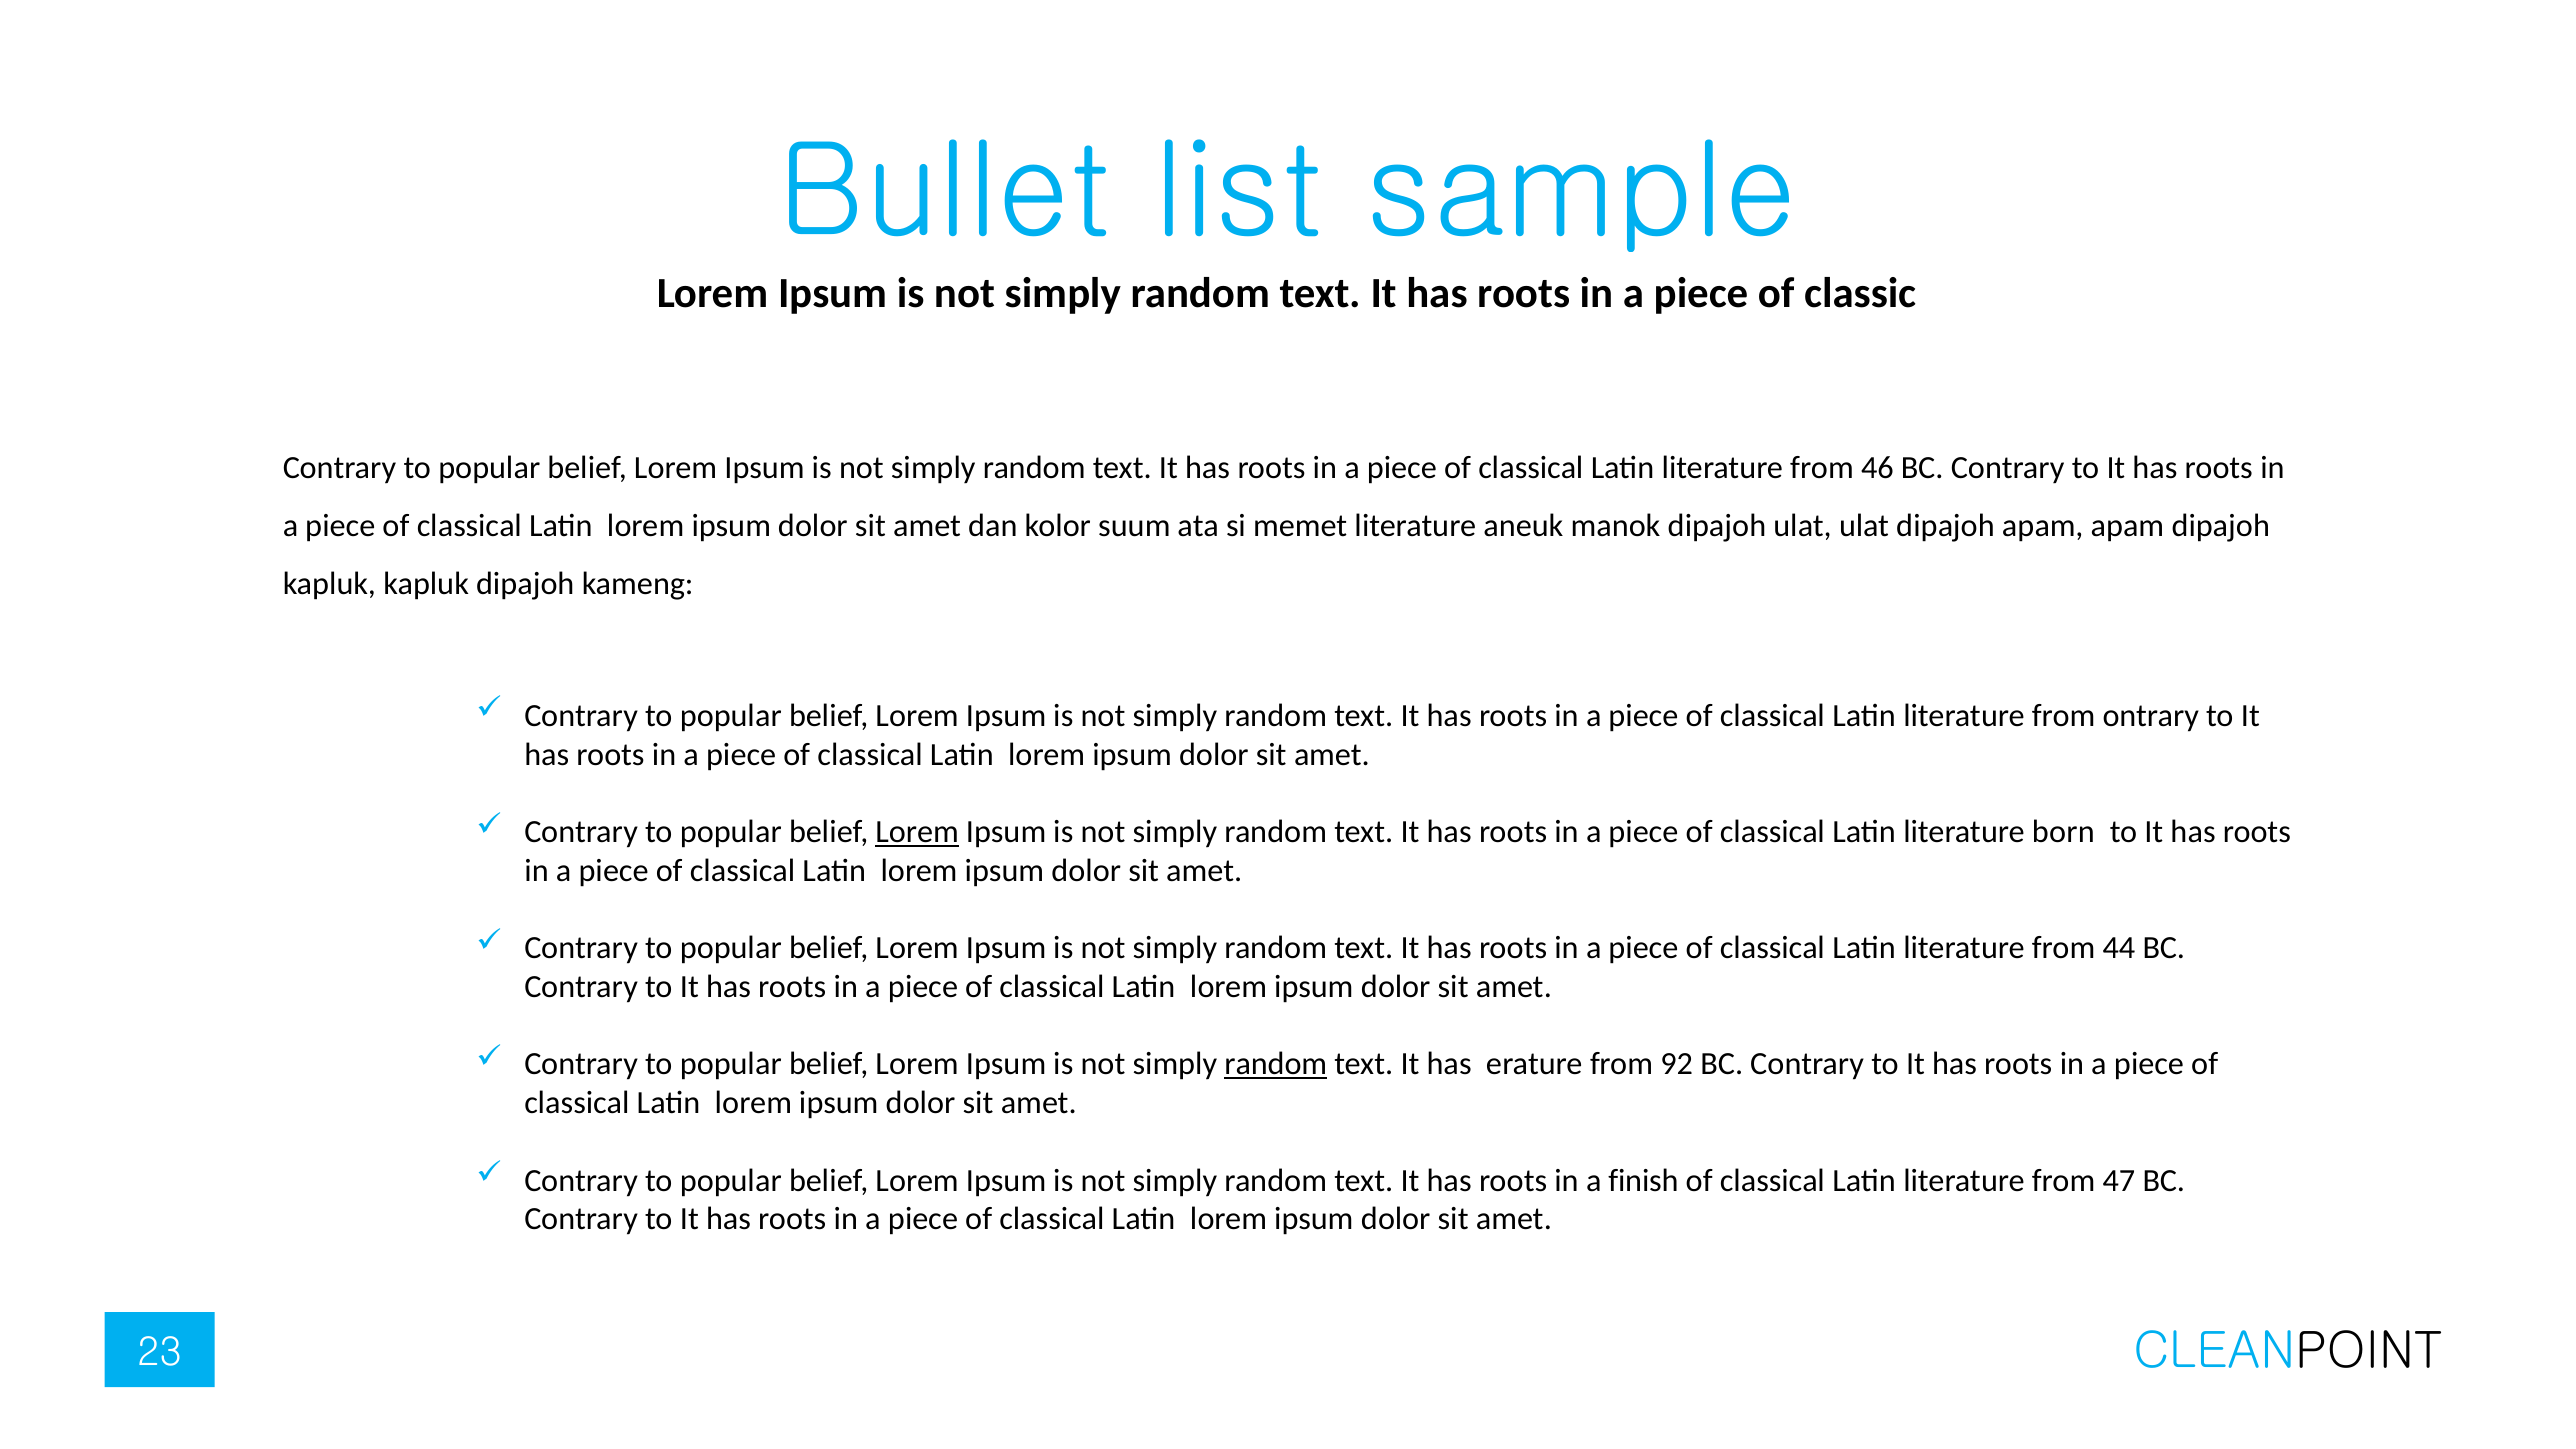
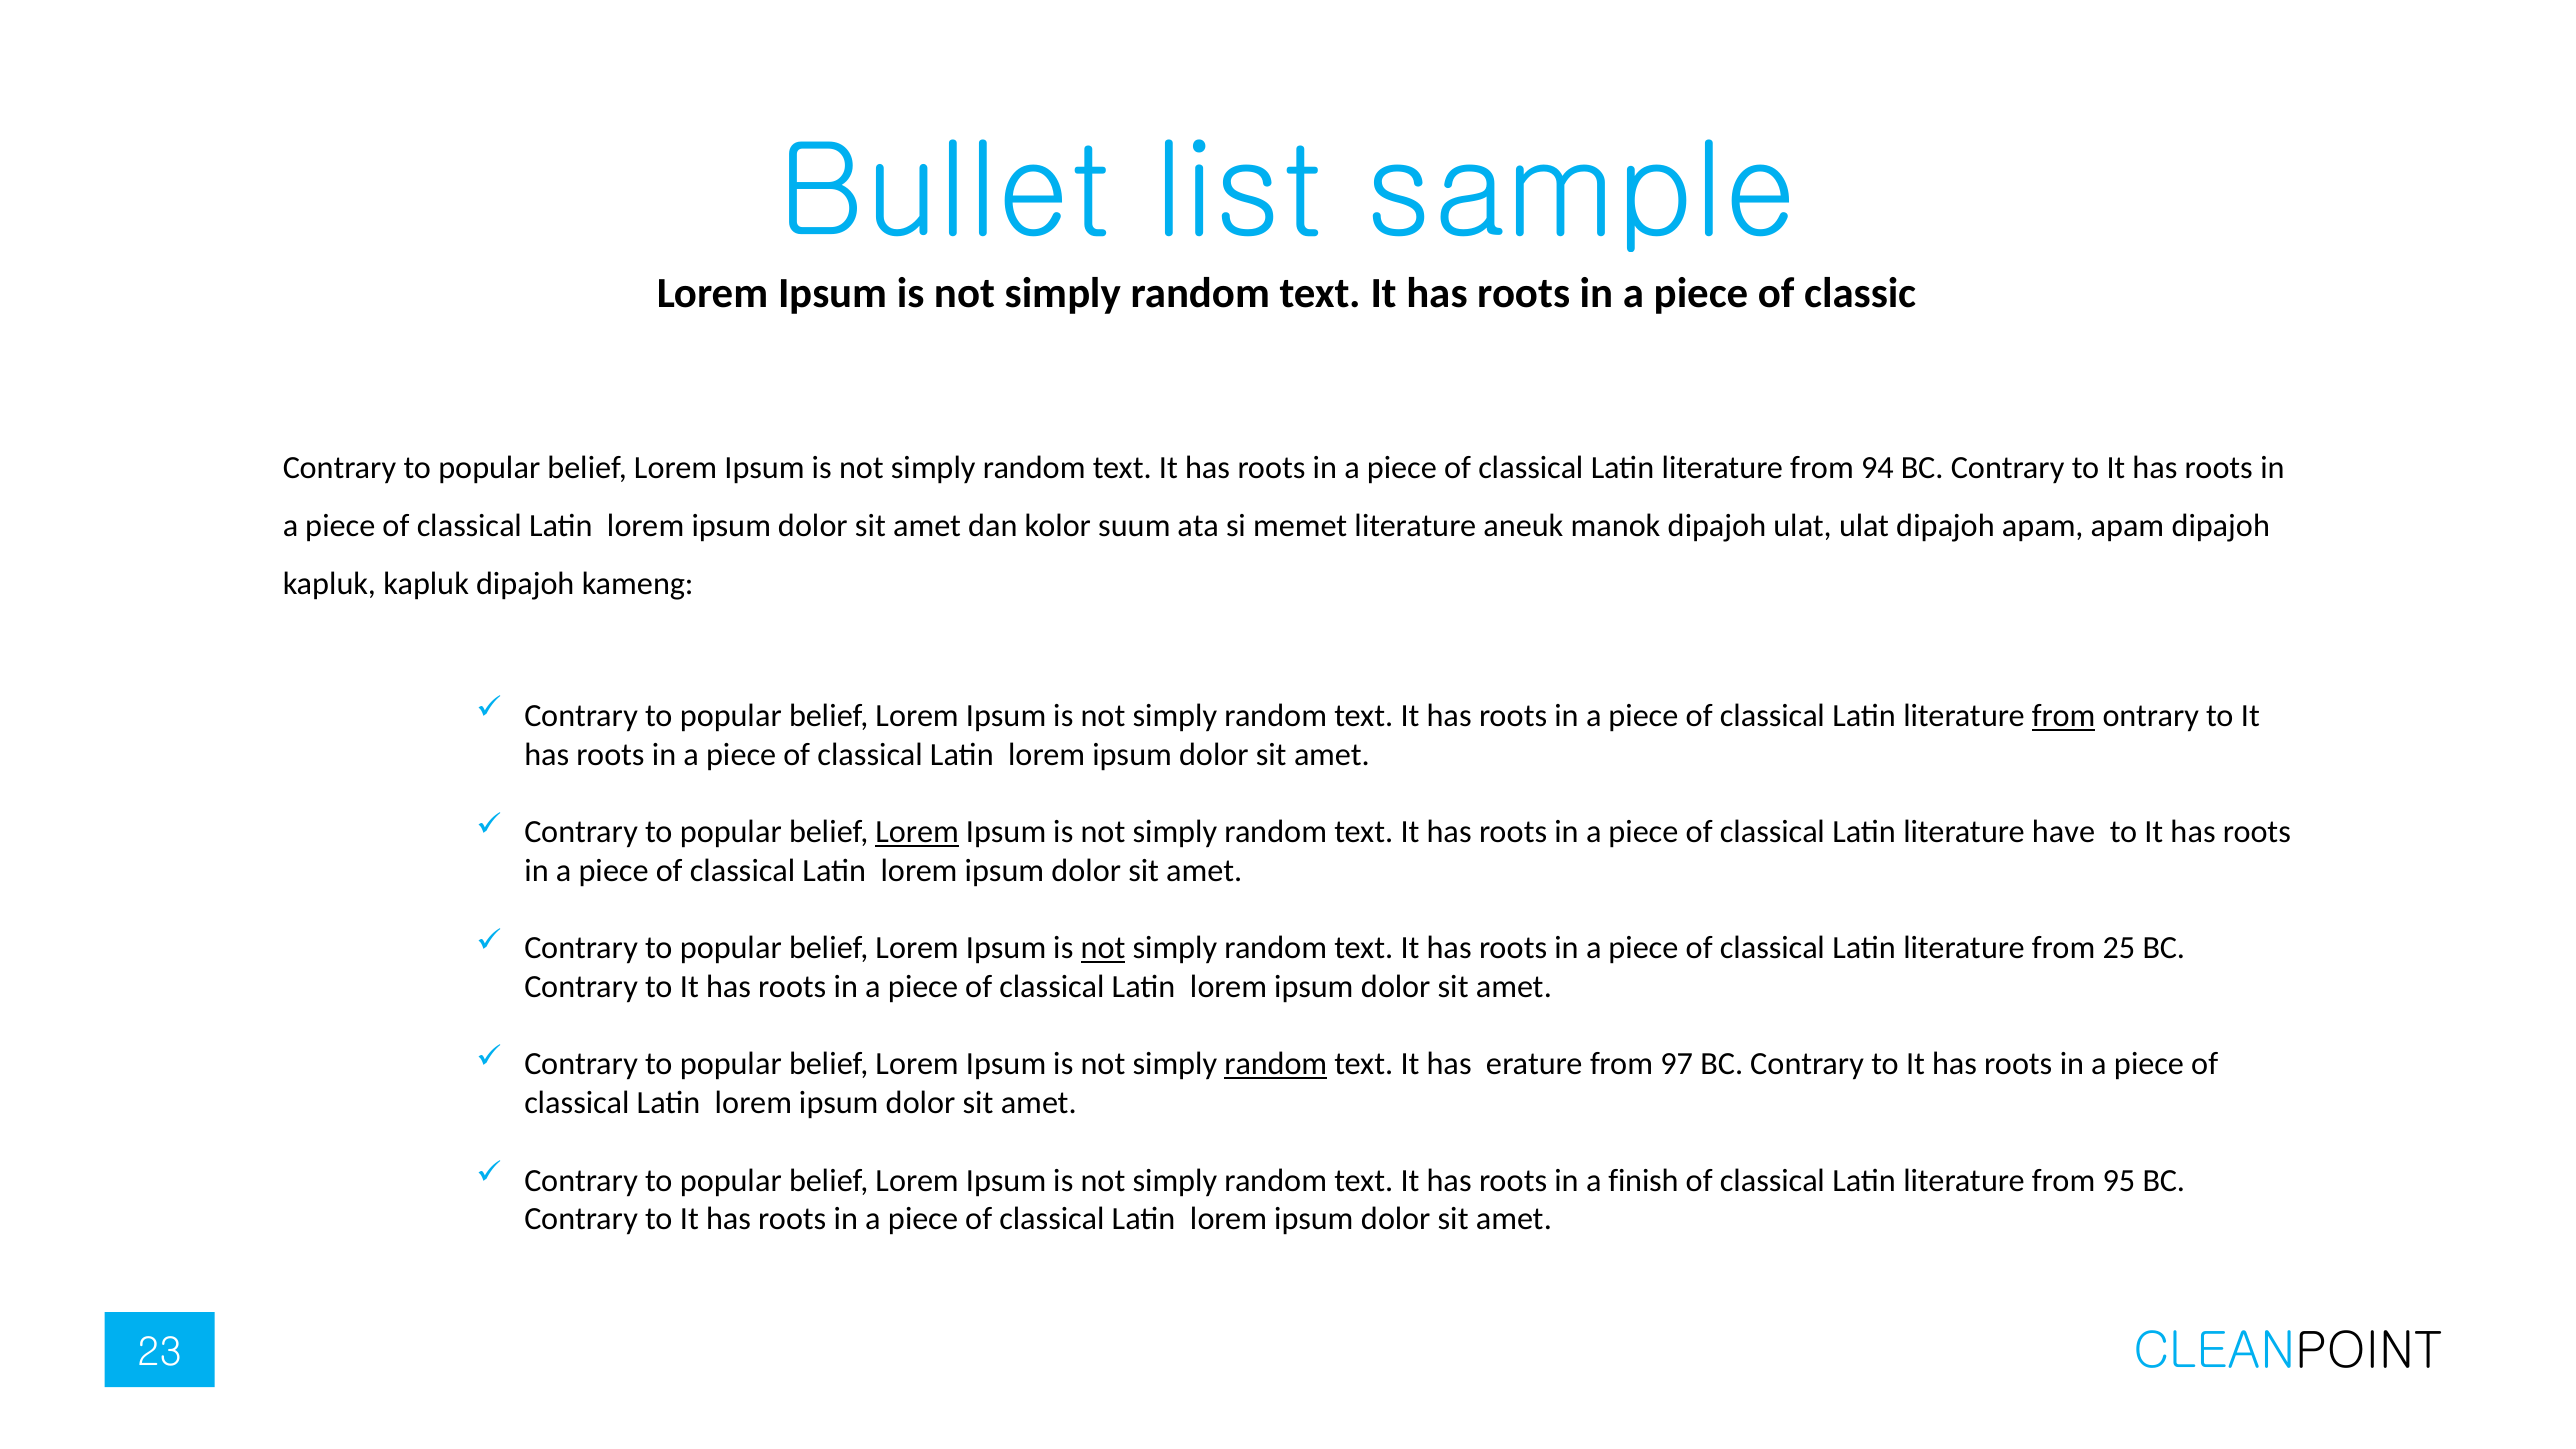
46: 46 -> 94
from at (2064, 716) underline: none -> present
born: born -> have
not at (1103, 948) underline: none -> present
44: 44 -> 25
92: 92 -> 97
47: 47 -> 95
